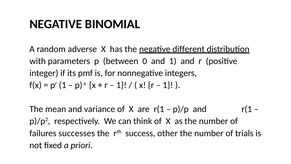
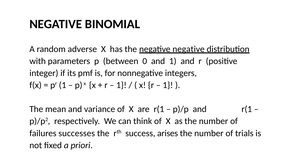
negative different: different -> negative
other: other -> arises
